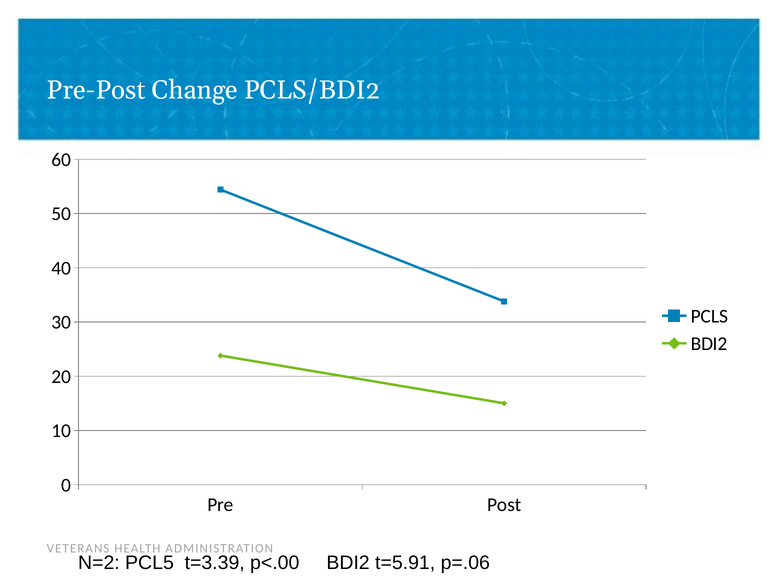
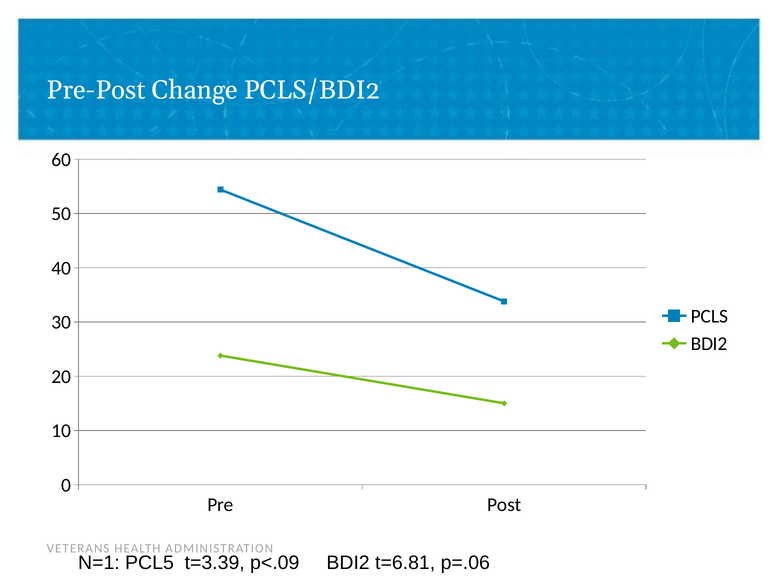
N=2: N=2 -> N=1
p<.00: p<.00 -> p<.09
t=5.91: t=5.91 -> t=6.81
